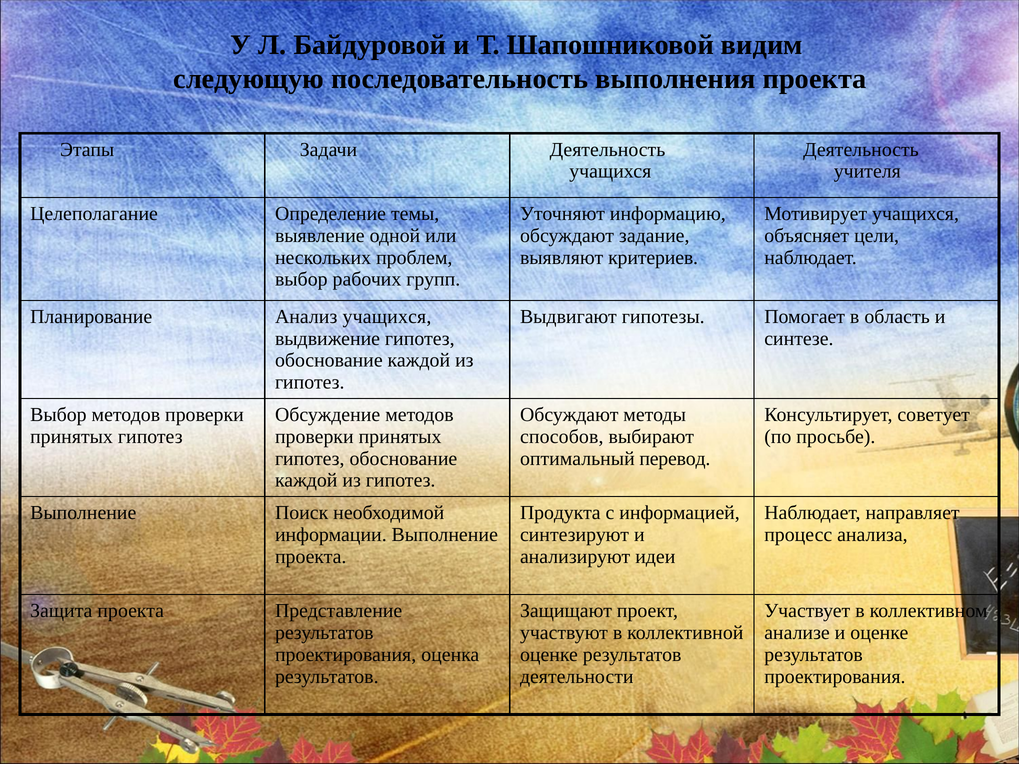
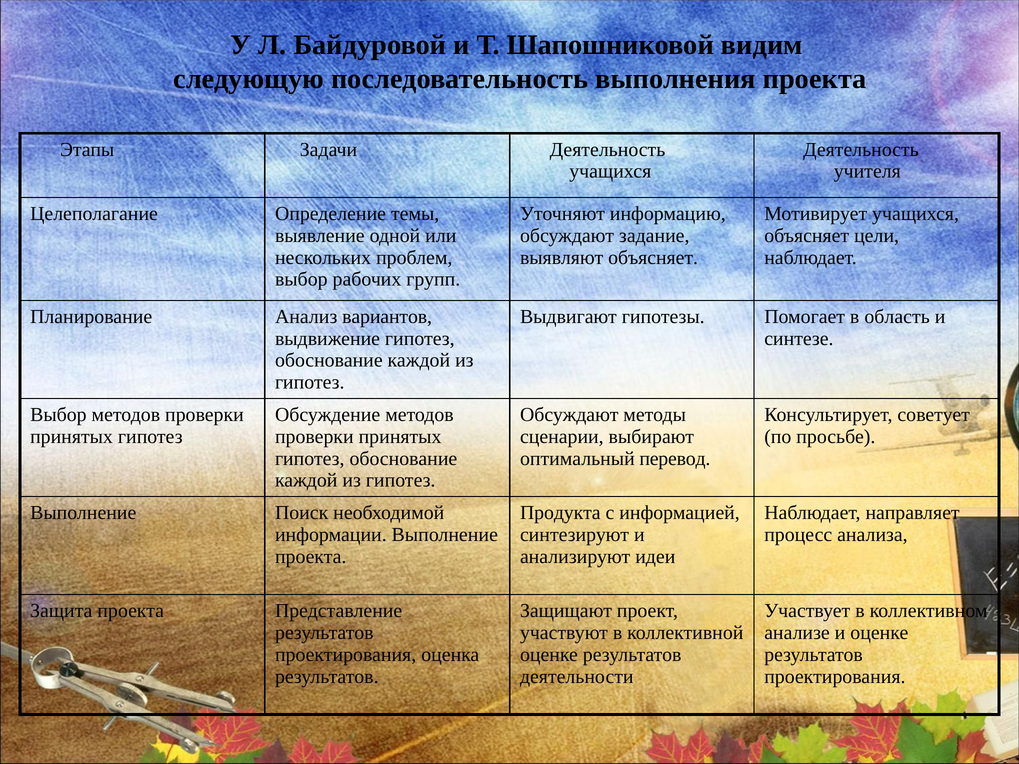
выявляют критериев: критериев -> объясняет
Анализ учащихся: учащихся -> вариантов
способов: способов -> сценарии
